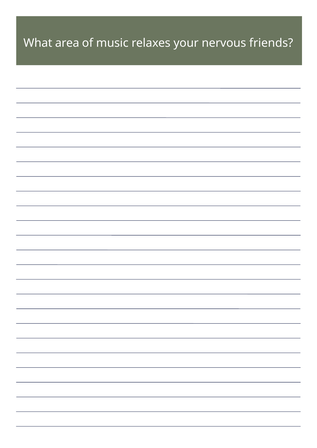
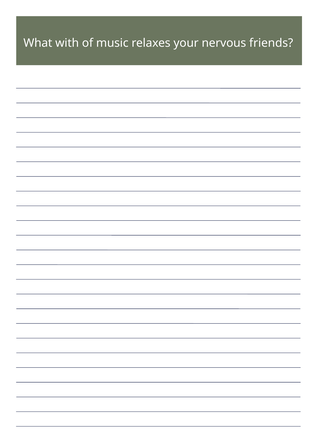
area: area -> with
